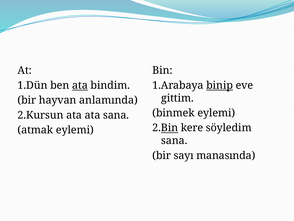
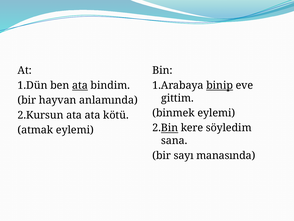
ata sana: sana -> kötü
